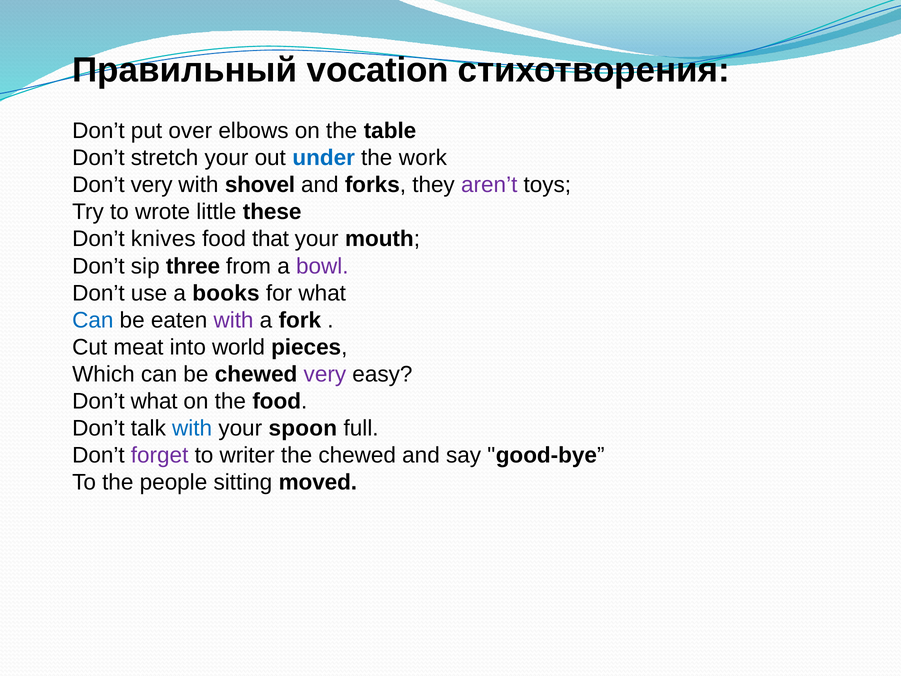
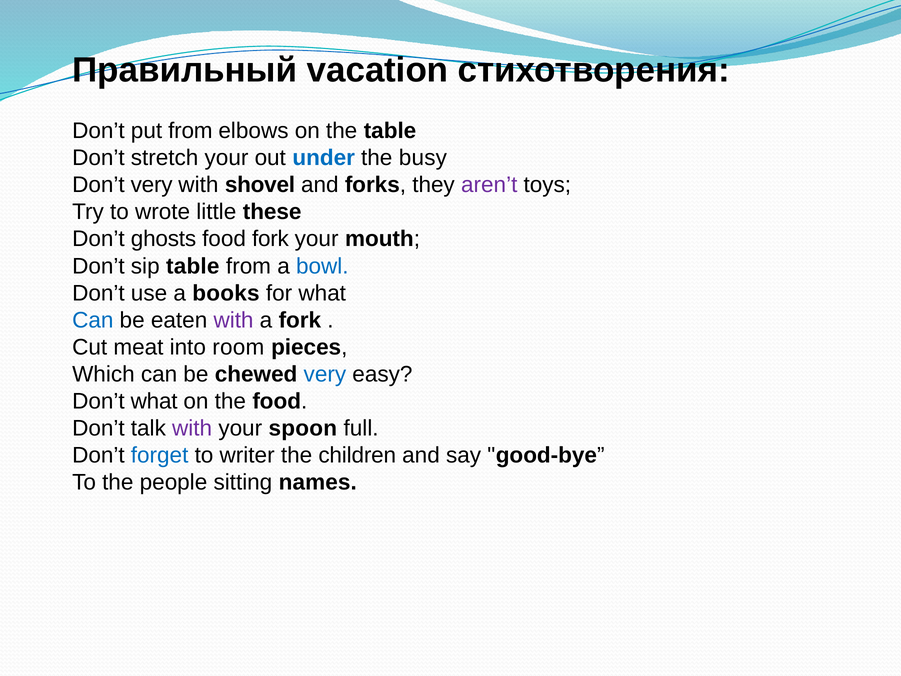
vocation: vocation -> vacation
put over: over -> from
work: work -> busy
knives: knives -> ghosts
food that: that -> fork
sip three: three -> table
bowl colour: purple -> blue
world: world -> room
very at (325, 374) colour: purple -> blue
with at (192, 428) colour: blue -> purple
forget colour: purple -> blue
the chewed: chewed -> children
moved: moved -> names
